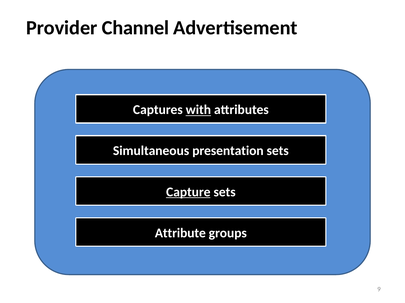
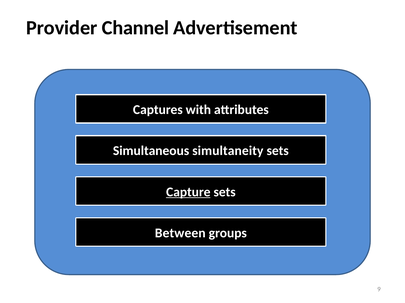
with underline: present -> none
presentation: presentation -> simultaneity
Attribute: Attribute -> Between
